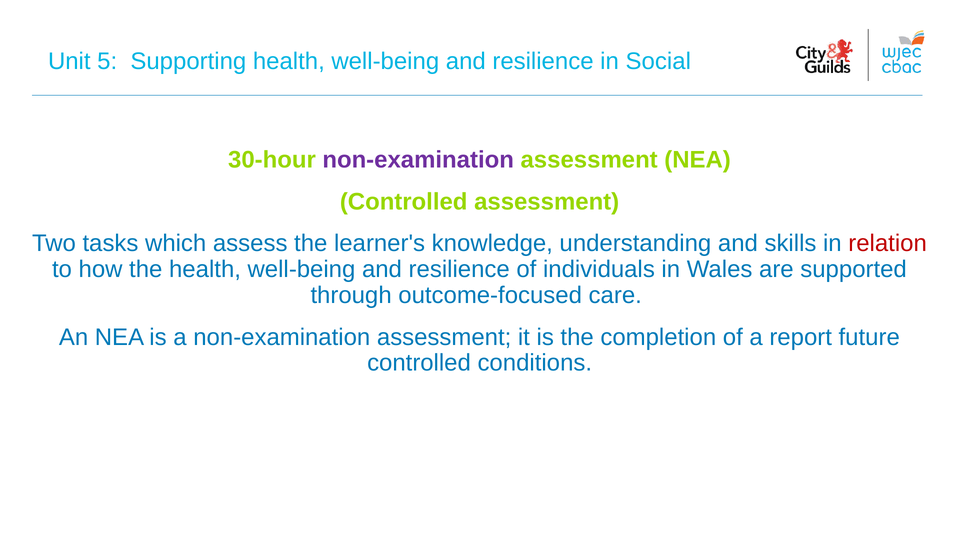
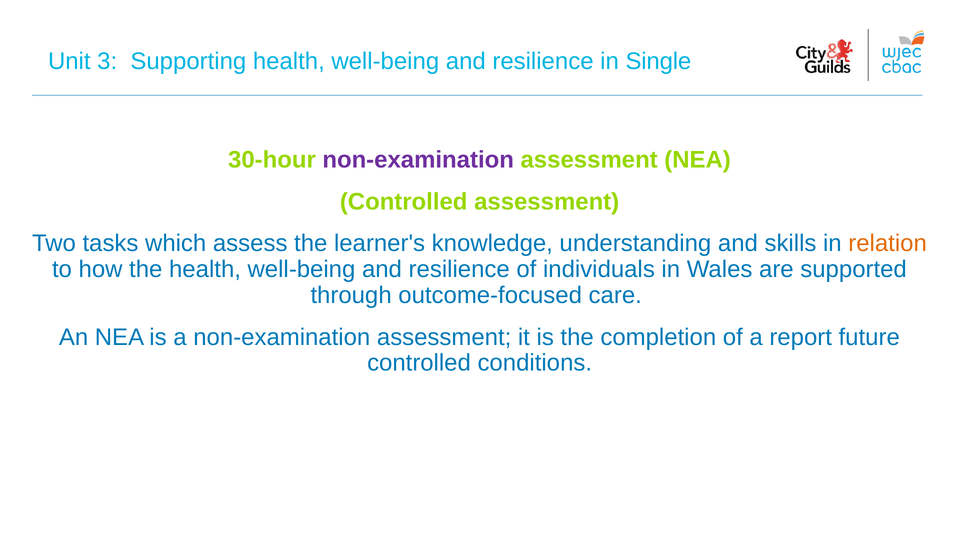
5: 5 -> 3
Social: Social -> Single
relation colour: red -> orange
